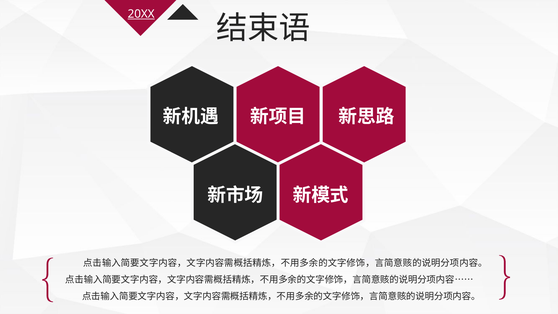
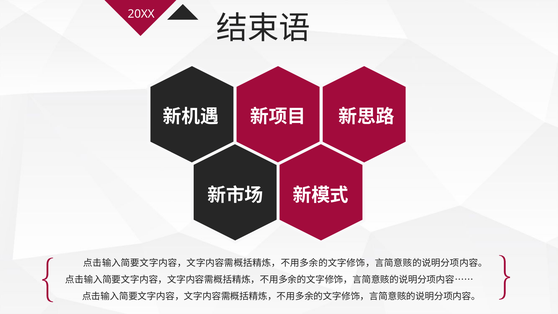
20XX underline: present -> none
